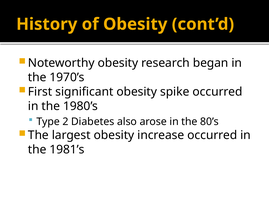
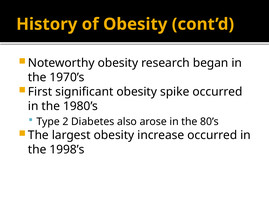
1981’s: 1981’s -> 1998’s
